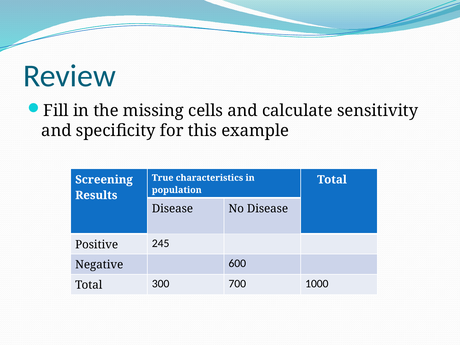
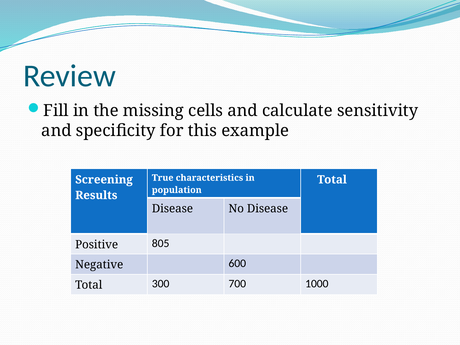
245: 245 -> 805
